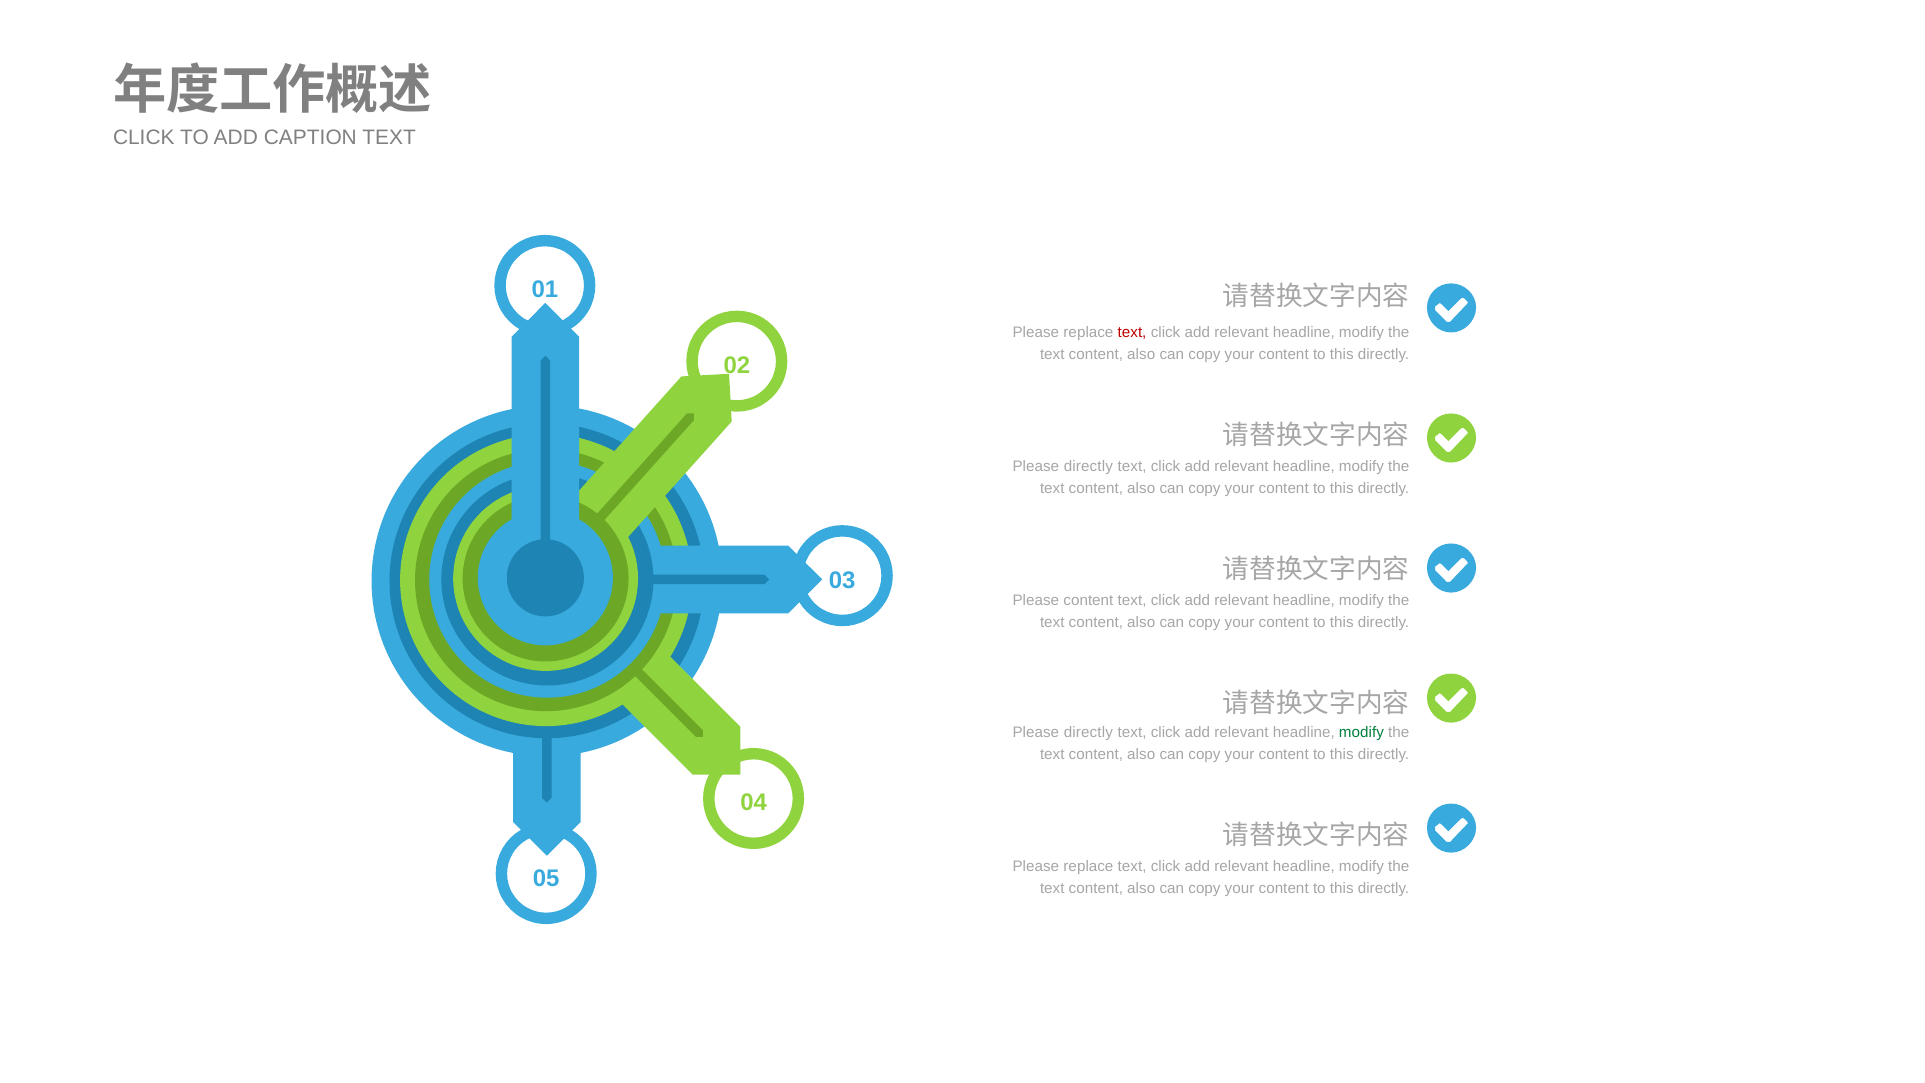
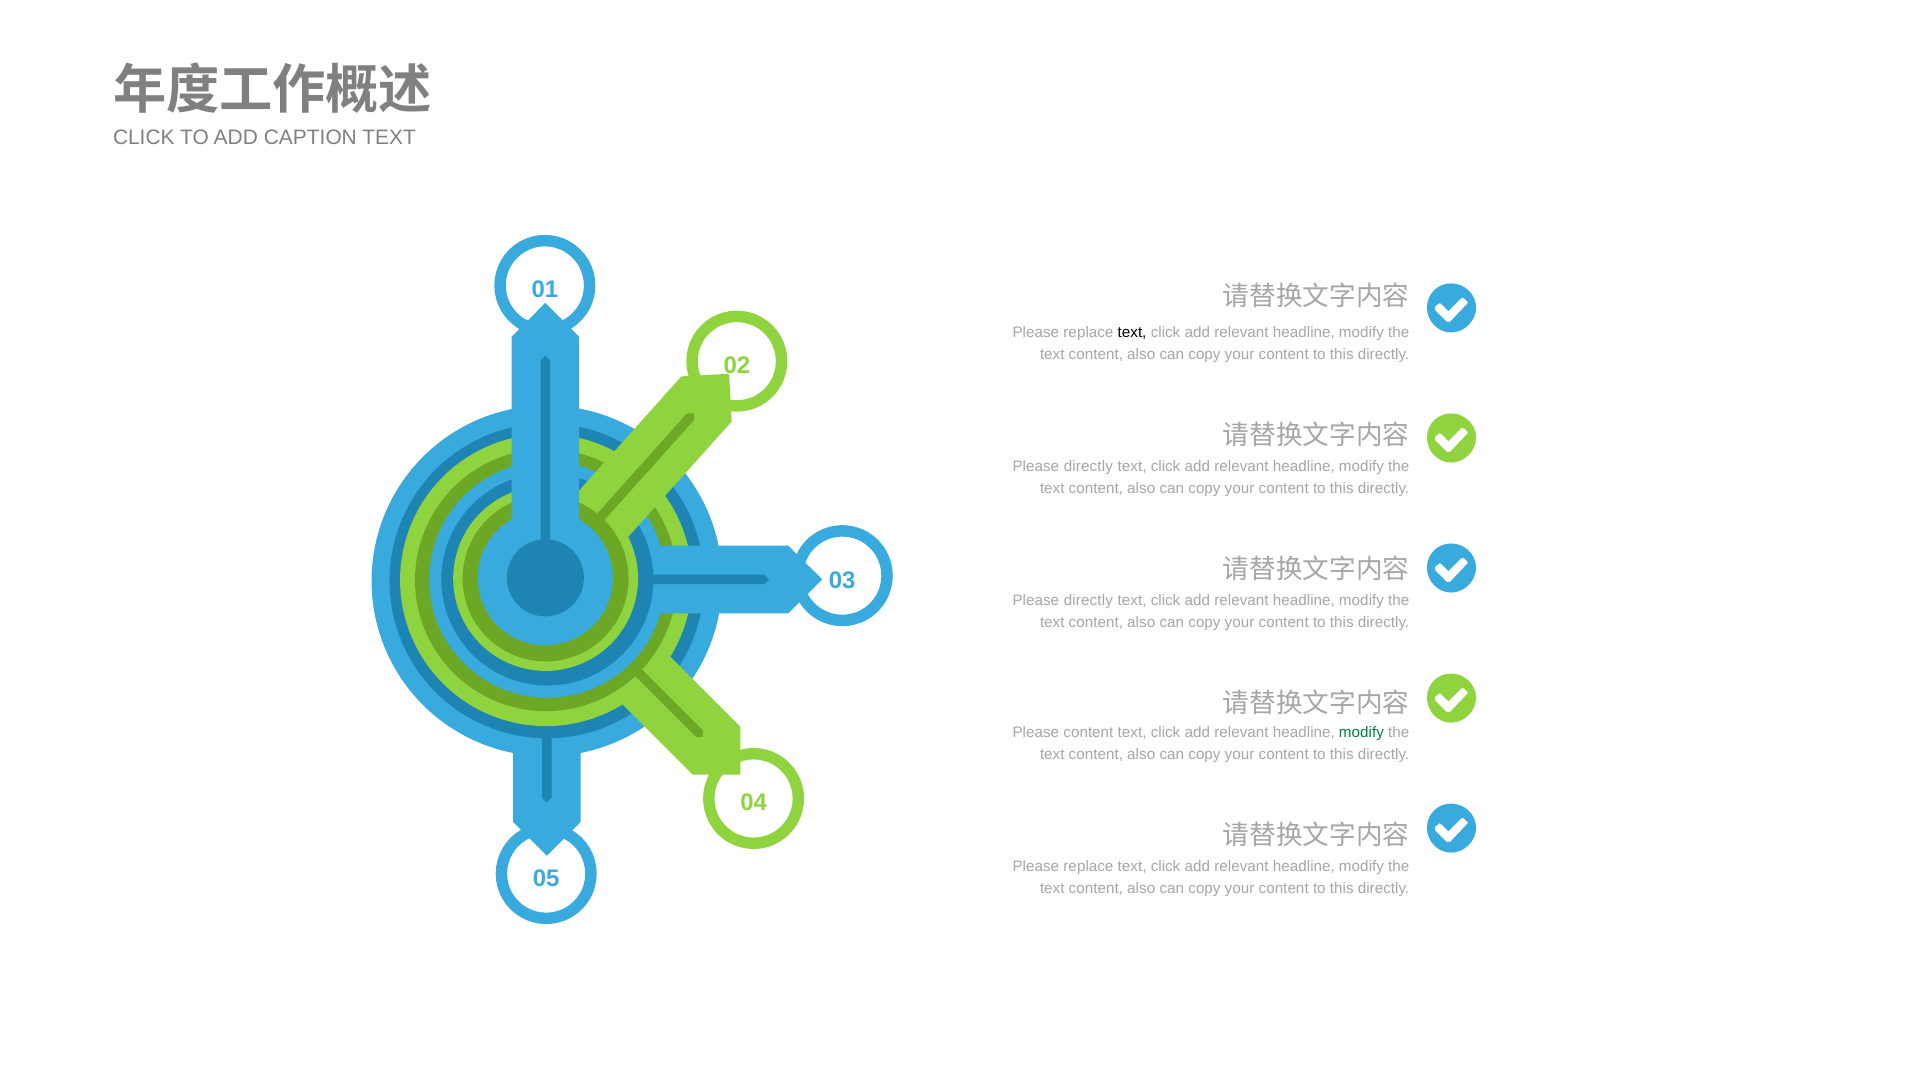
text at (1132, 333) colour: red -> black
content at (1088, 600): content -> directly
directly at (1088, 732): directly -> content
